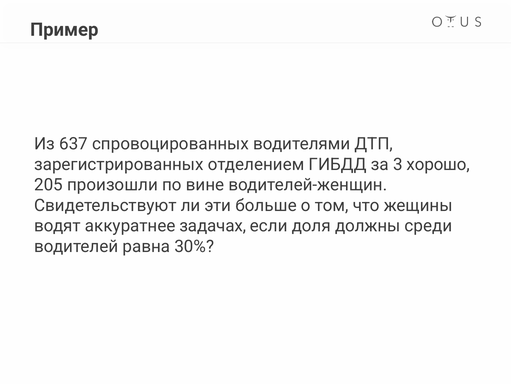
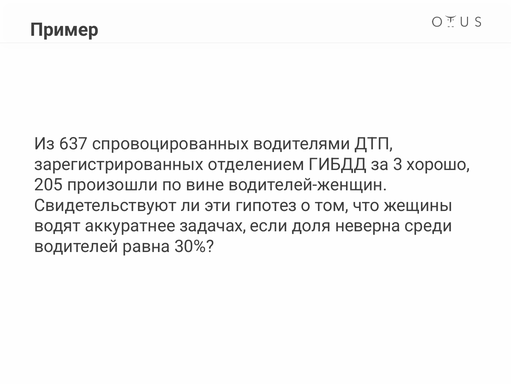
больше: больше -> гипотез
должны: должны -> неверна
